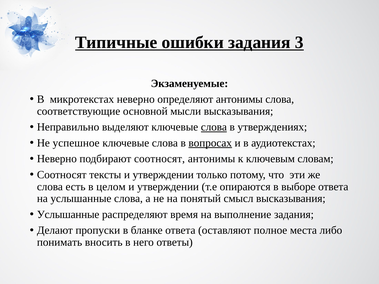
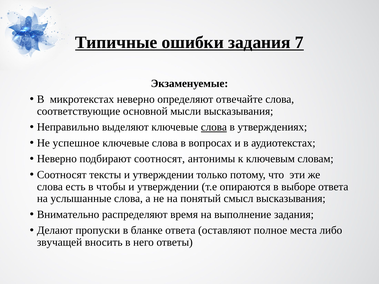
3: 3 -> 7
определяют антонимы: антонимы -> отвечайте
вопросах underline: present -> none
целом: целом -> чтобы
Услышанные at (68, 215): Услышанные -> Внимательно
понимать: понимать -> звучащей
